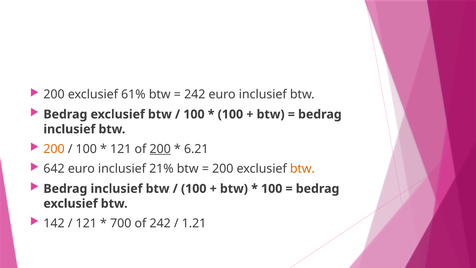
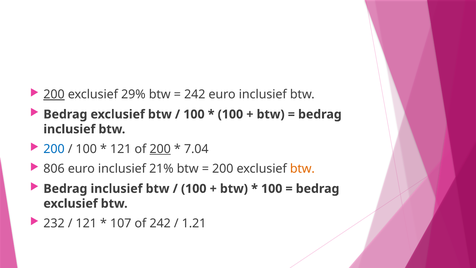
200 at (54, 94) underline: none -> present
61%: 61% -> 29%
200 at (54, 149) colour: orange -> blue
6.21: 6.21 -> 7.04
642: 642 -> 806
142: 142 -> 232
700: 700 -> 107
